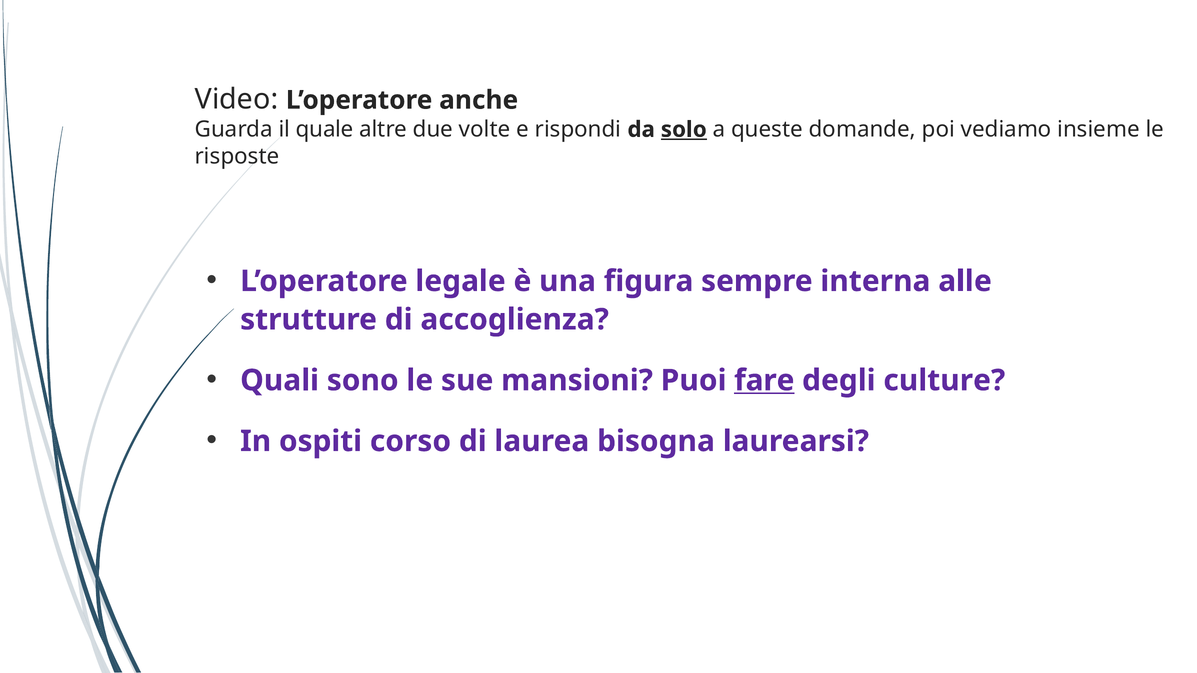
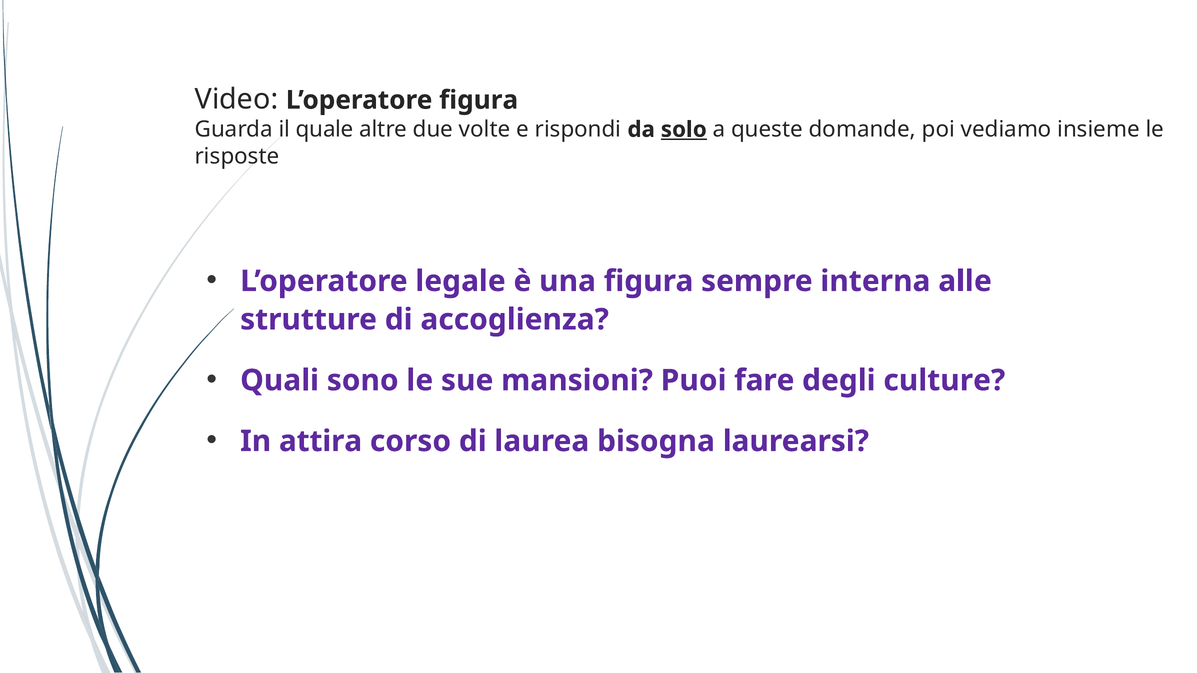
L’operatore anche: anche -> figura
fare underline: present -> none
ospiti: ospiti -> attira
